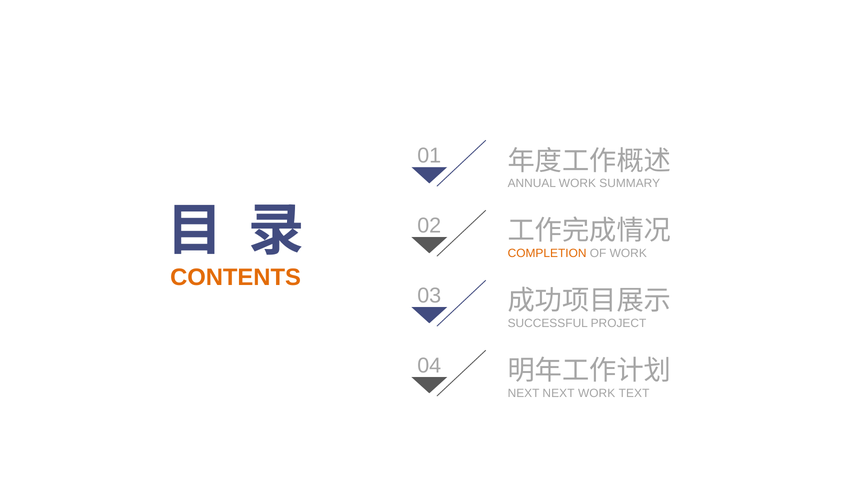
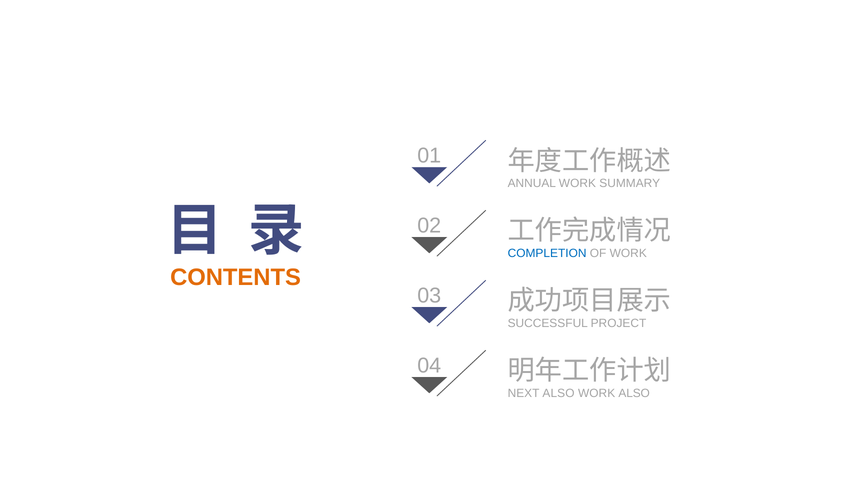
COMPLETION colour: orange -> blue
NEXT NEXT: NEXT -> ALSO
WORK TEXT: TEXT -> ALSO
